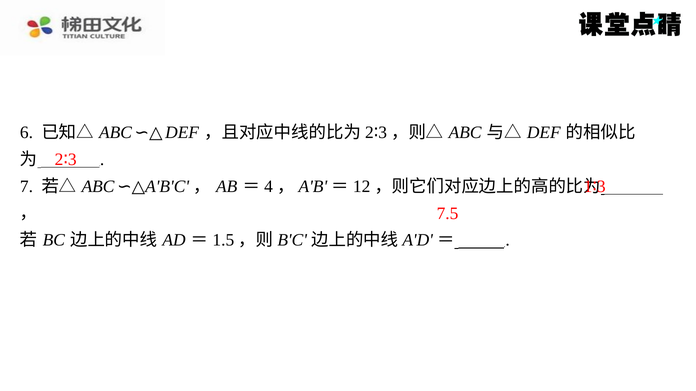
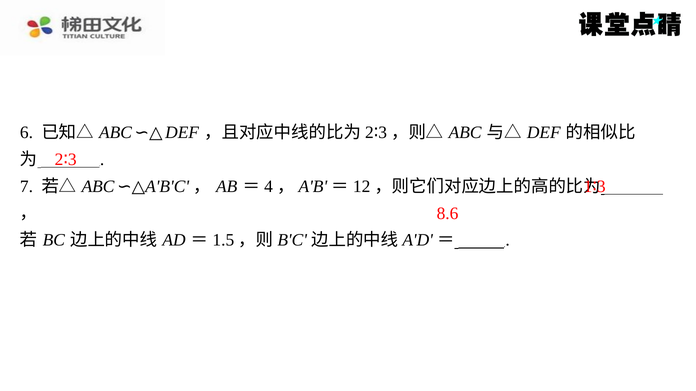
7.5: 7.5 -> 8.6
